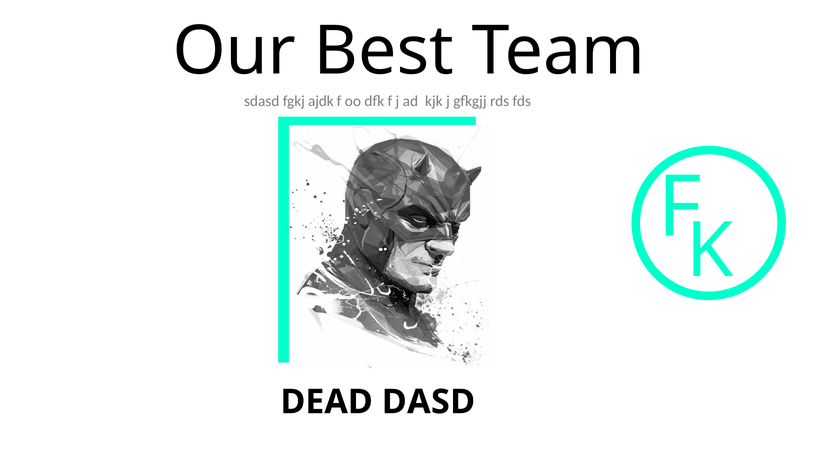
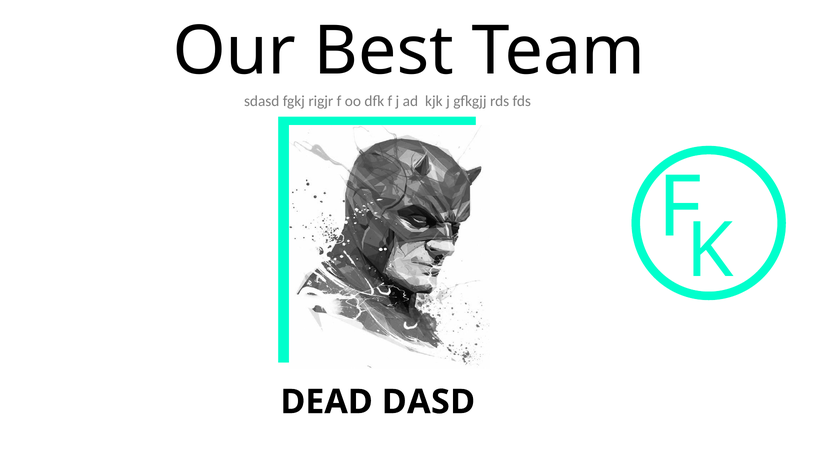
ajdk: ajdk -> rigjr
